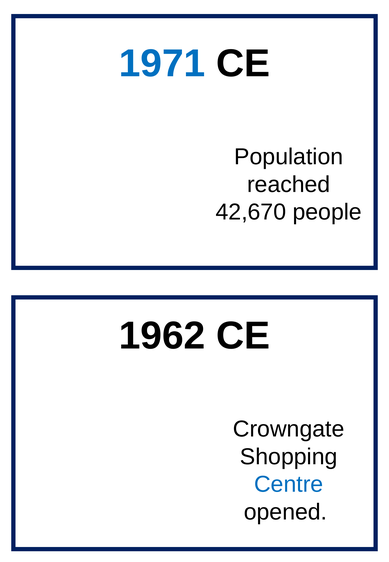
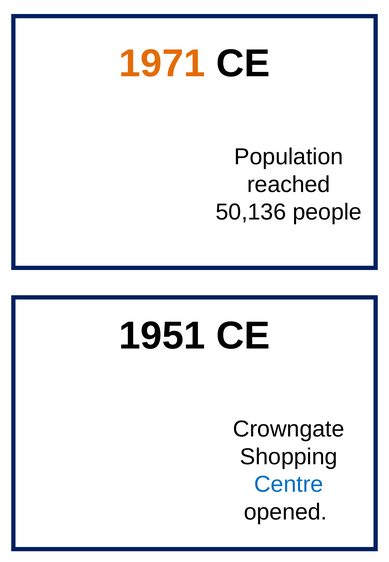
1971 colour: blue -> orange
42,670: 42,670 -> 50,136
1962: 1962 -> 1951
